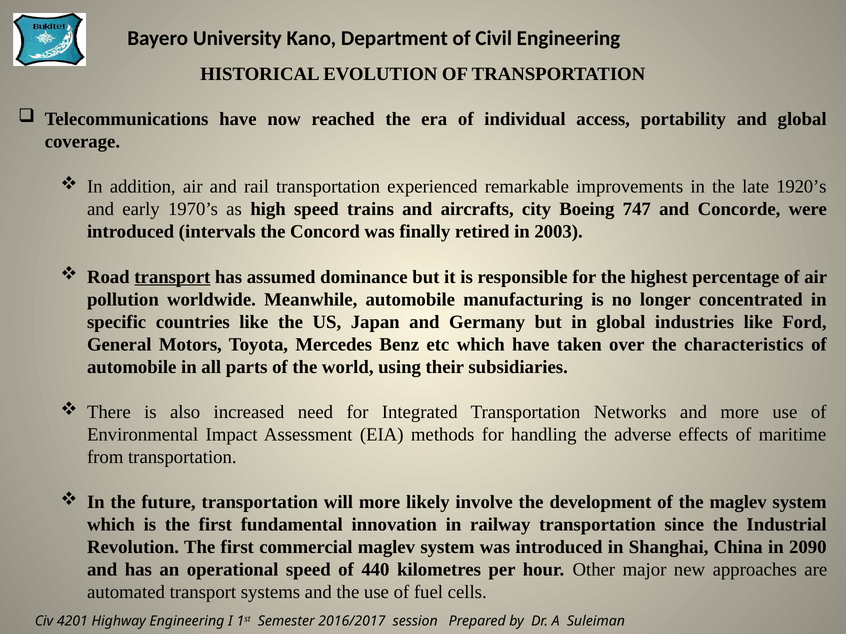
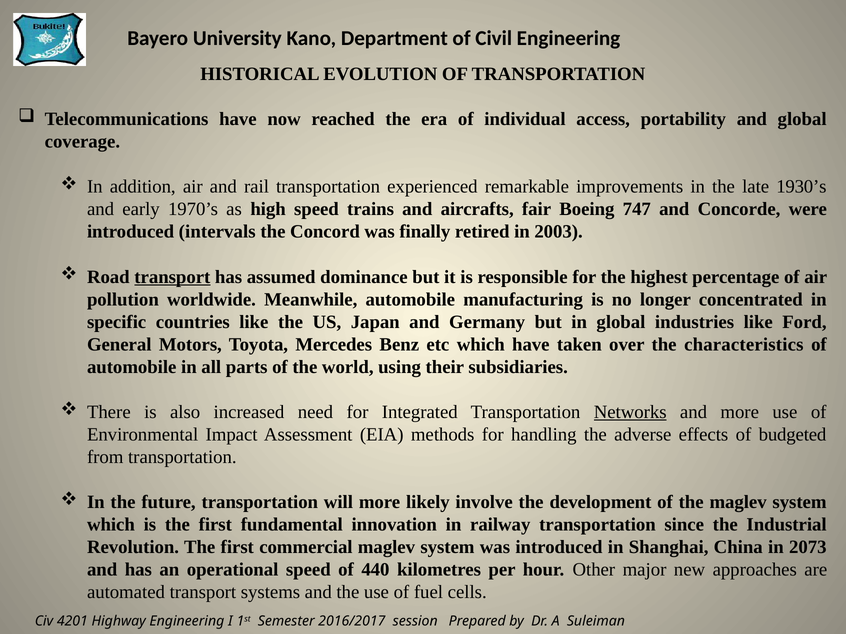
1920’s: 1920’s -> 1930’s
city: city -> fair
Networks underline: none -> present
maritime: maritime -> budgeted
2090: 2090 -> 2073
